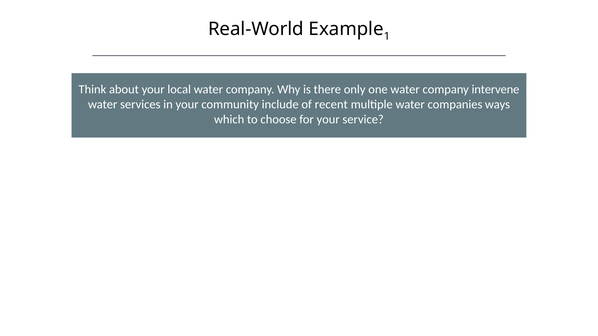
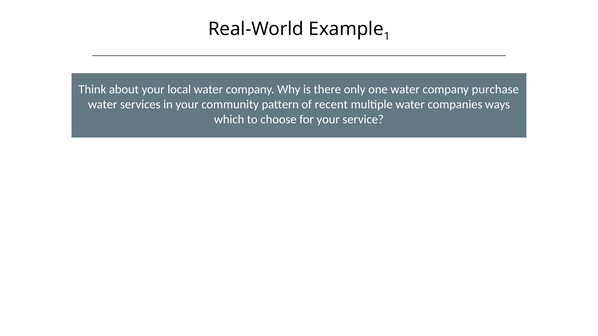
intervene: intervene -> purchase
include: include -> pattern
